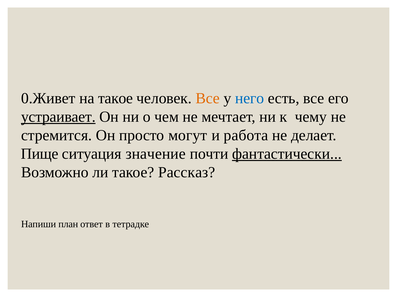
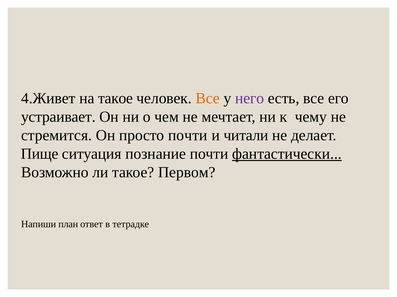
0.Живет: 0.Живет -> 4.Живет
него colour: blue -> purple
устраивает underline: present -> none
просто могут: могут -> почти
работа: работа -> читали
значение: значение -> познание
Рассказ: Рассказ -> Первом
